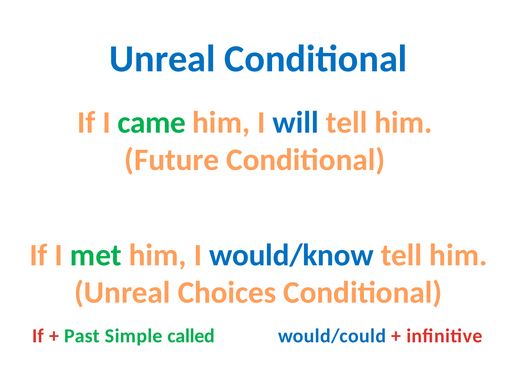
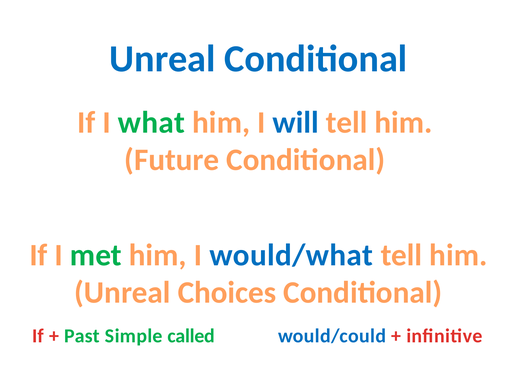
came: came -> what
would/know: would/know -> would/what
